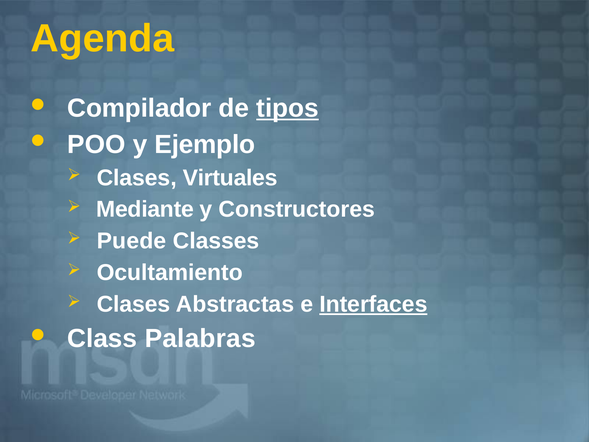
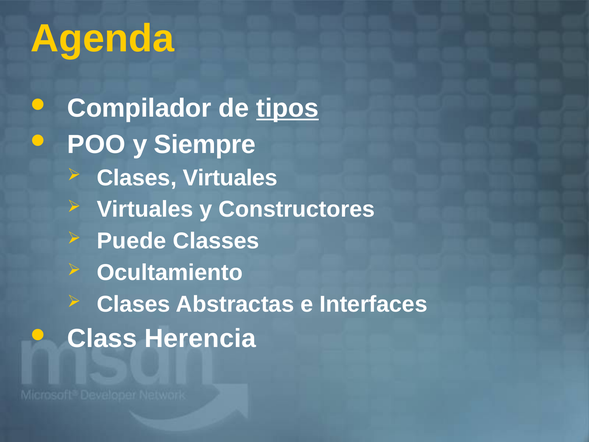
Ejemplo: Ejemplo -> Siempre
Mediante at (145, 209): Mediante -> Virtuales
Interfaces underline: present -> none
Palabras: Palabras -> Herencia
